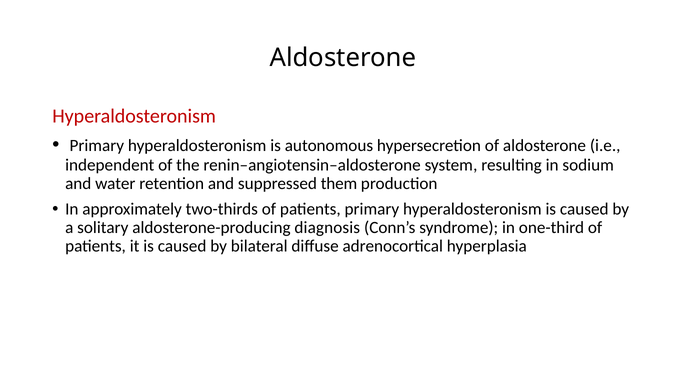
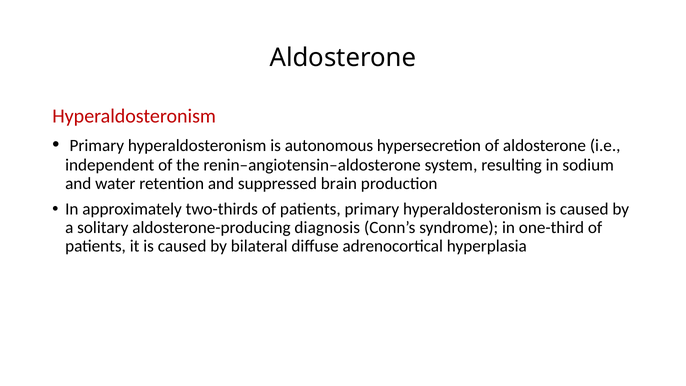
them: them -> brain
